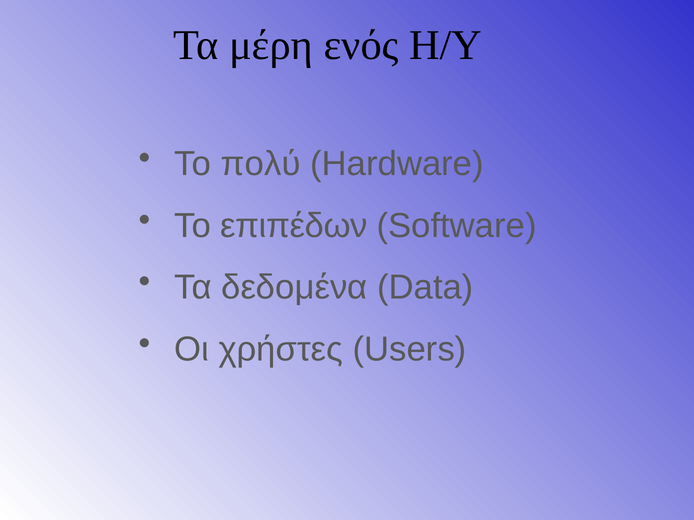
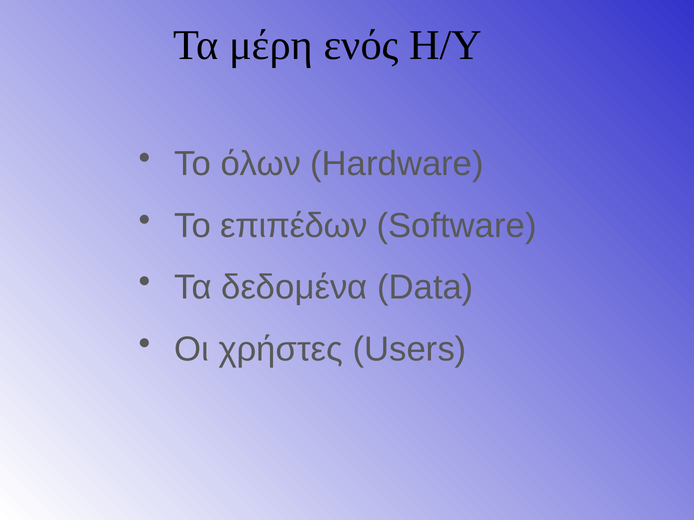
πολύ: πολύ -> όλων
